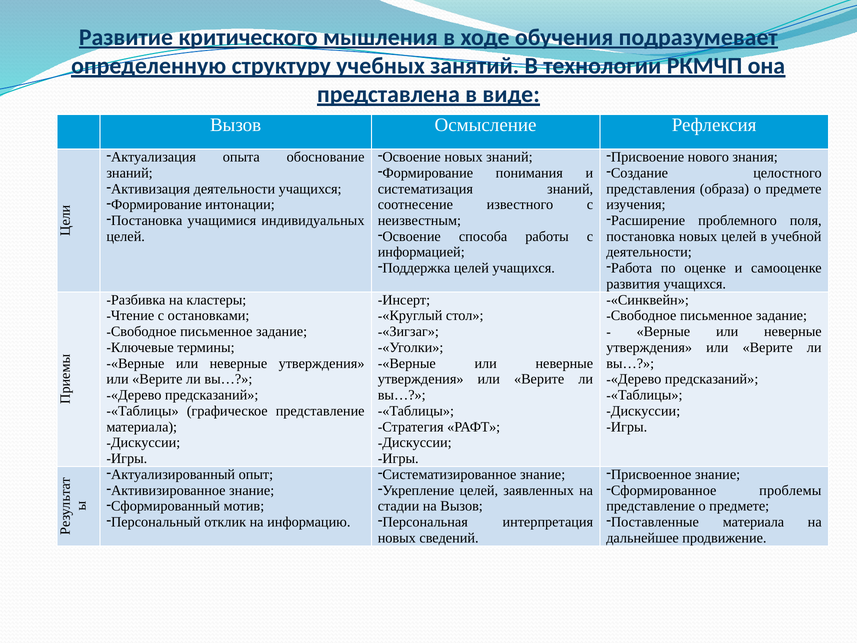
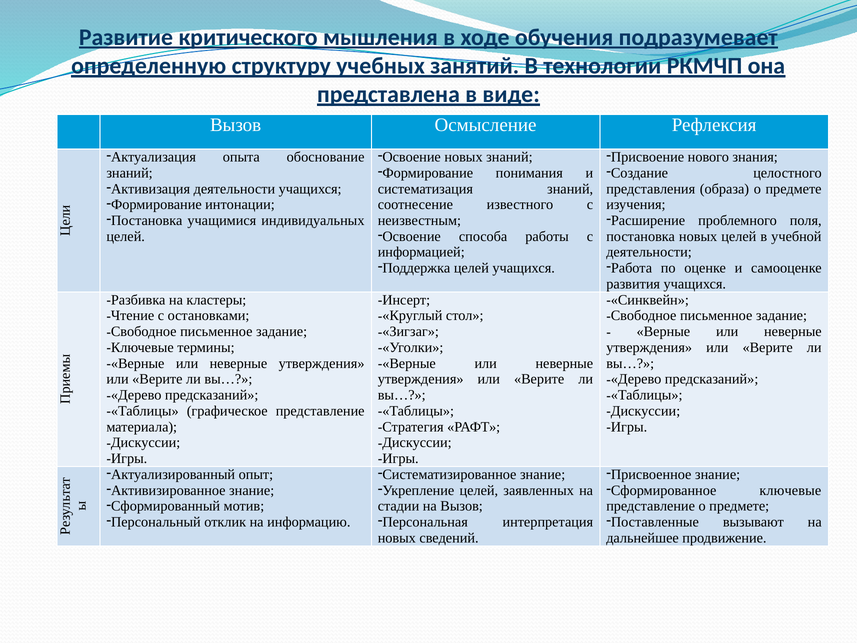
Сформированное проблемы: проблемы -> ключевые
Поставленные материала: материала -> вызывают
